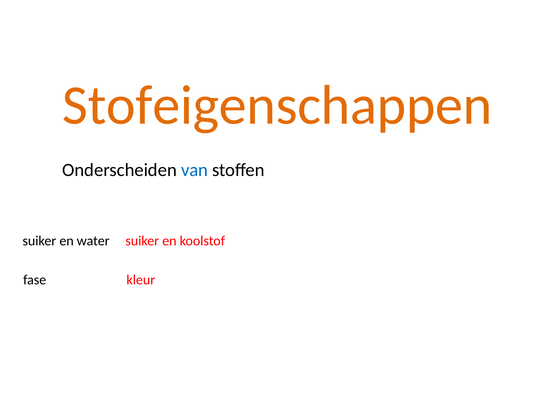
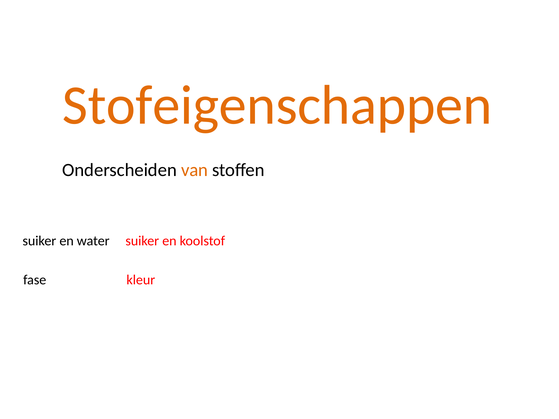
van colour: blue -> orange
